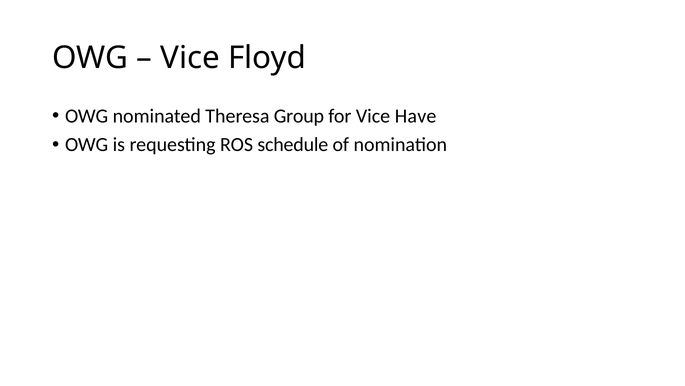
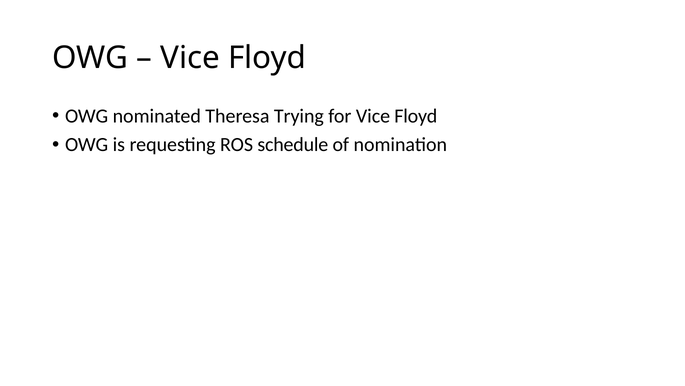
Group: Group -> Trying
for Vice Have: Have -> Floyd
